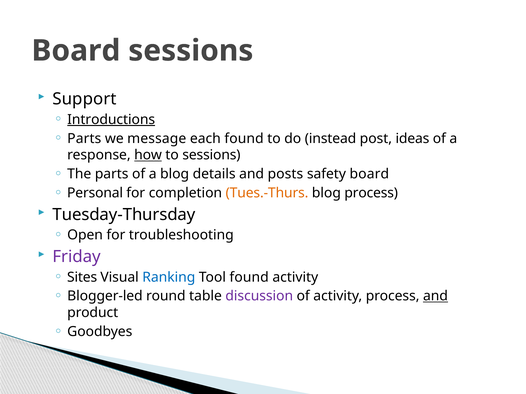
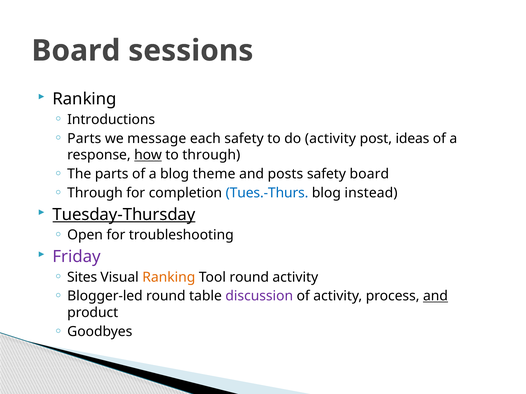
Support at (85, 99): Support -> Ranking
Introductions underline: present -> none
each found: found -> safety
do instead: instead -> activity
to sessions: sessions -> through
details: details -> theme
Personal at (95, 193): Personal -> Through
Tues.-Thurs colour: orange -> blue
blog process: process -> instead
Tuesday-Thursday underline: none -> present
Ranking at (169, 277) colour: blue -> orange
Tool found: found -> round
